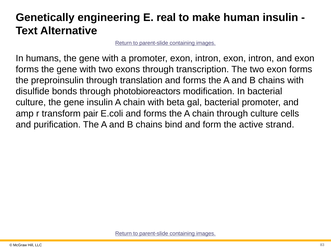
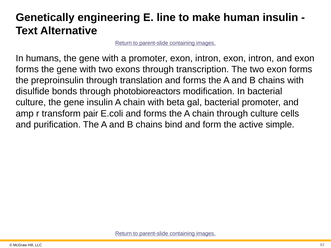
real: real -> line
strand: strand -> simple
